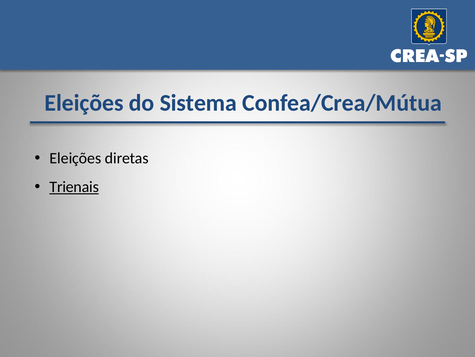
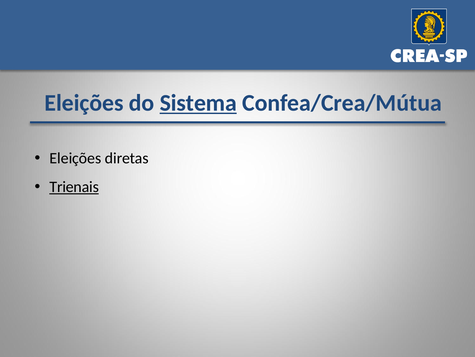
Sistema underline: none -> present
